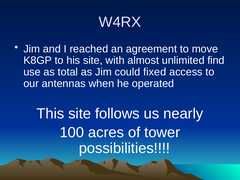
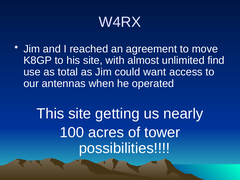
fixed: fixed -> want
follows: follows -> getting
